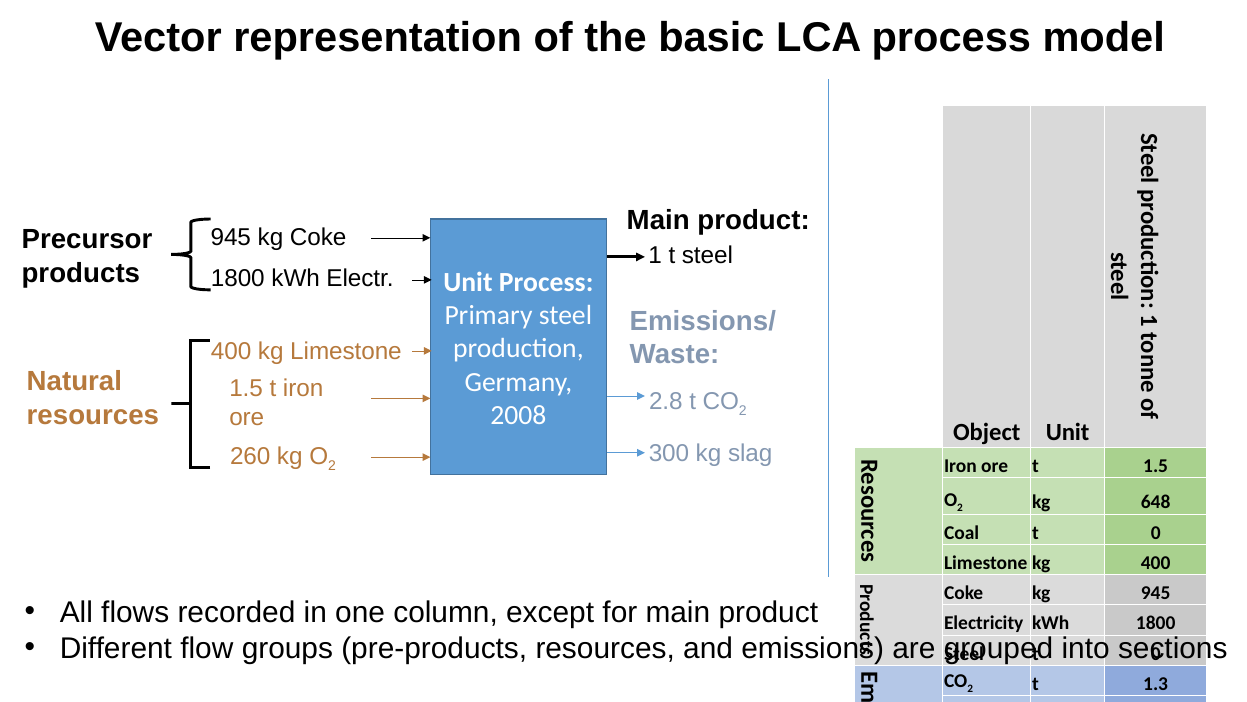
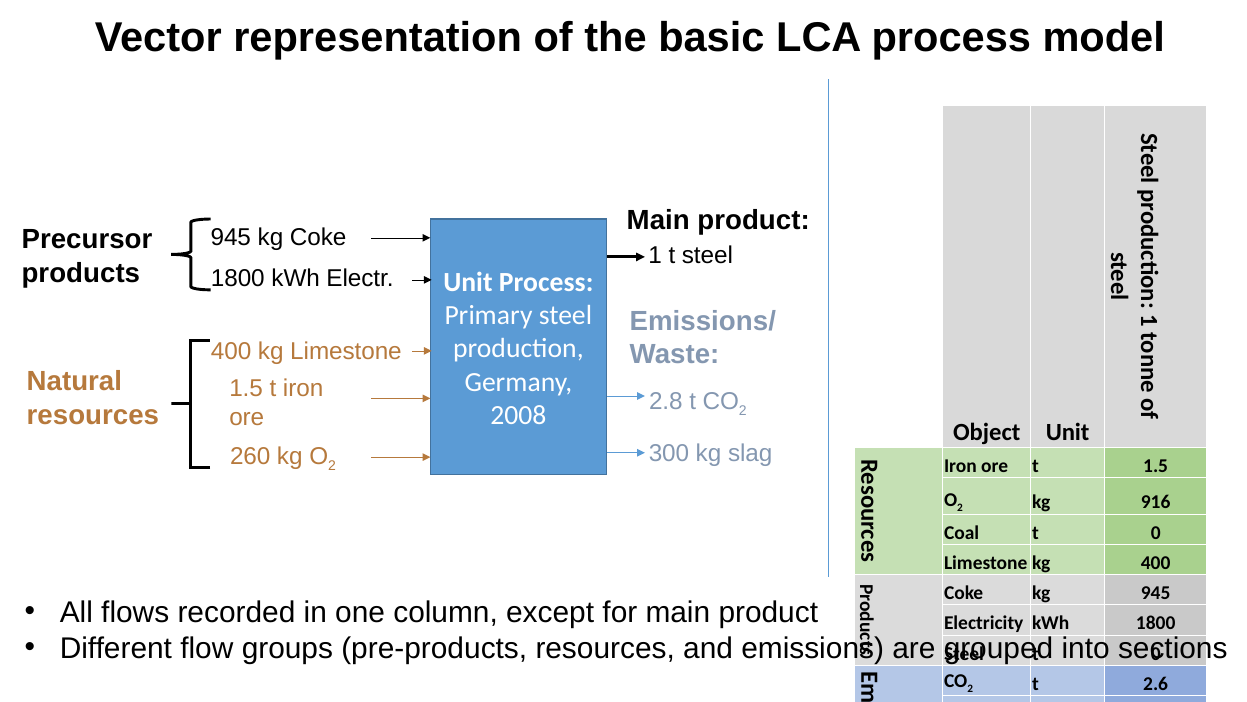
648: 648 -> 916
1.3: 1.3 -> 2.6
